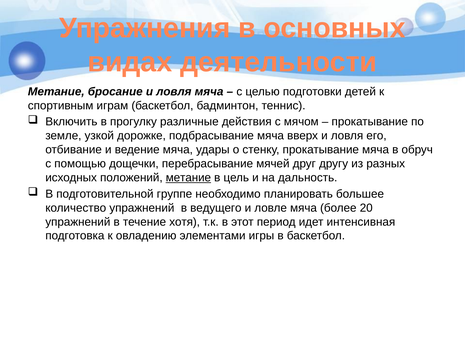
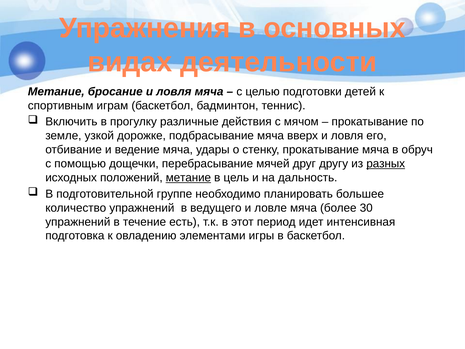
разных underline: none -> present
20: 20 -> 30
хотя: хотя -> есть
